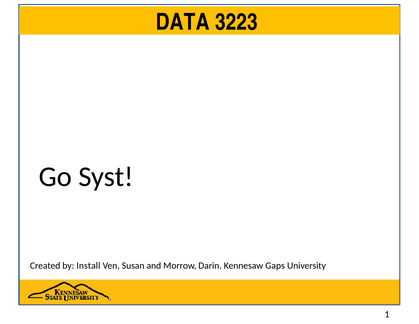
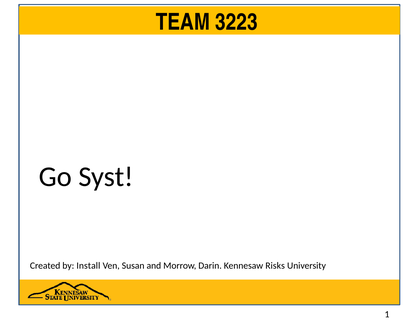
DATA: DATA -> TEAM
Gaps: Gaps -> Risks
